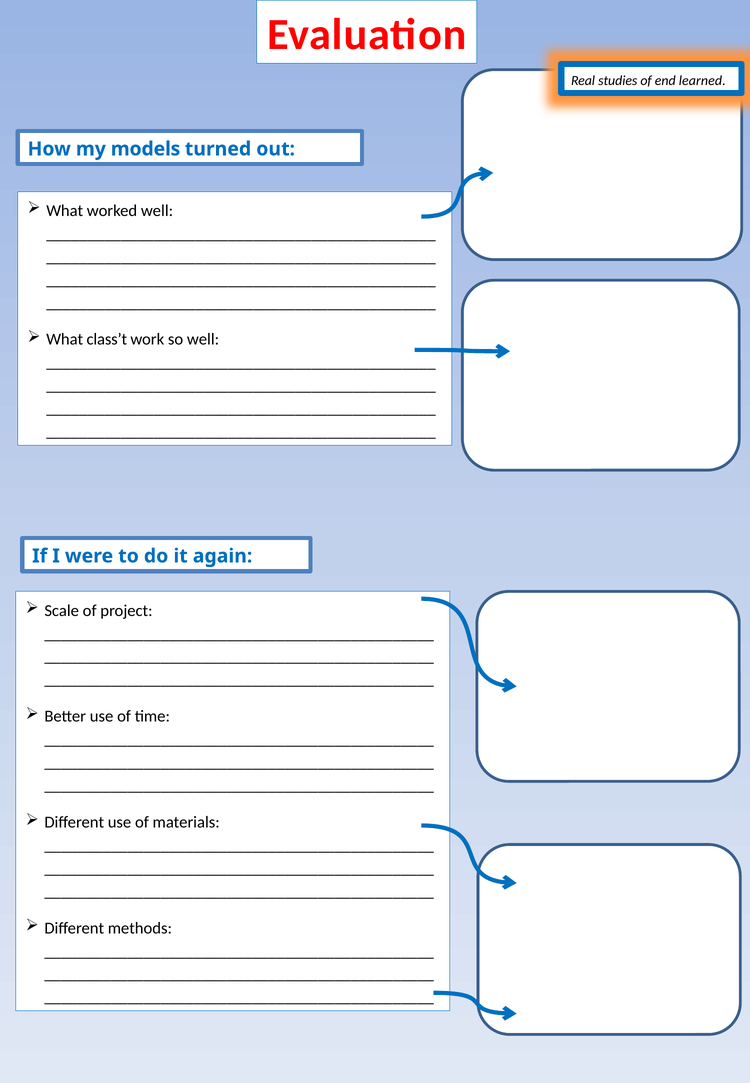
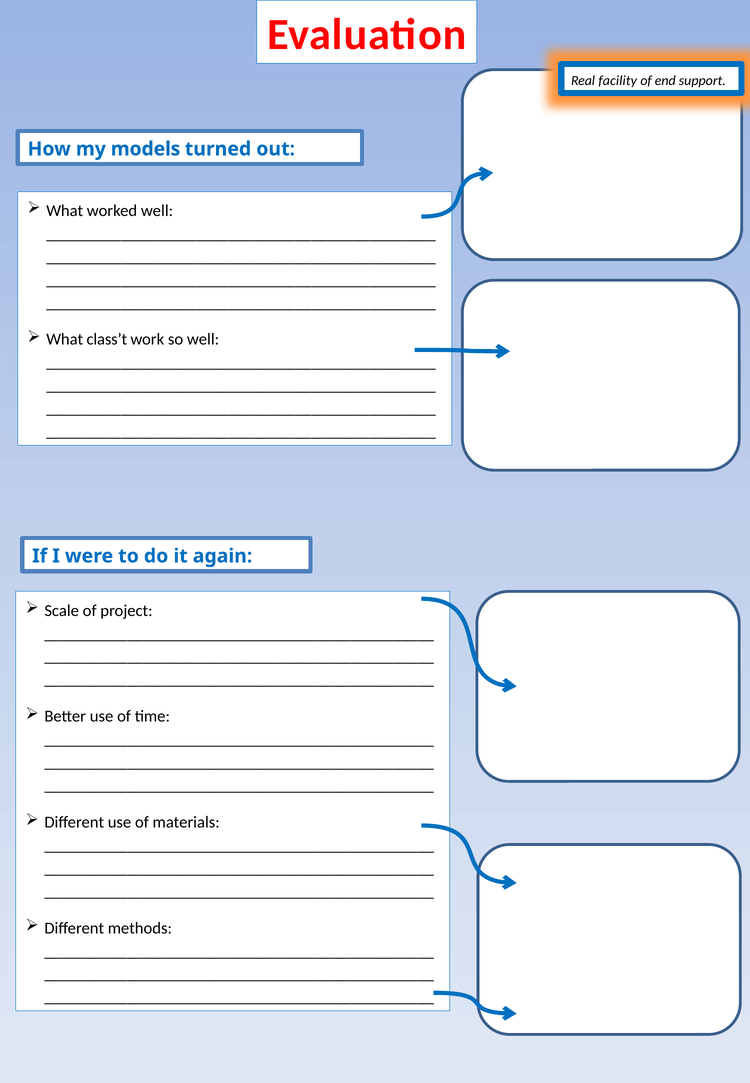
studies: studies -> facility
learned: learned -> support
